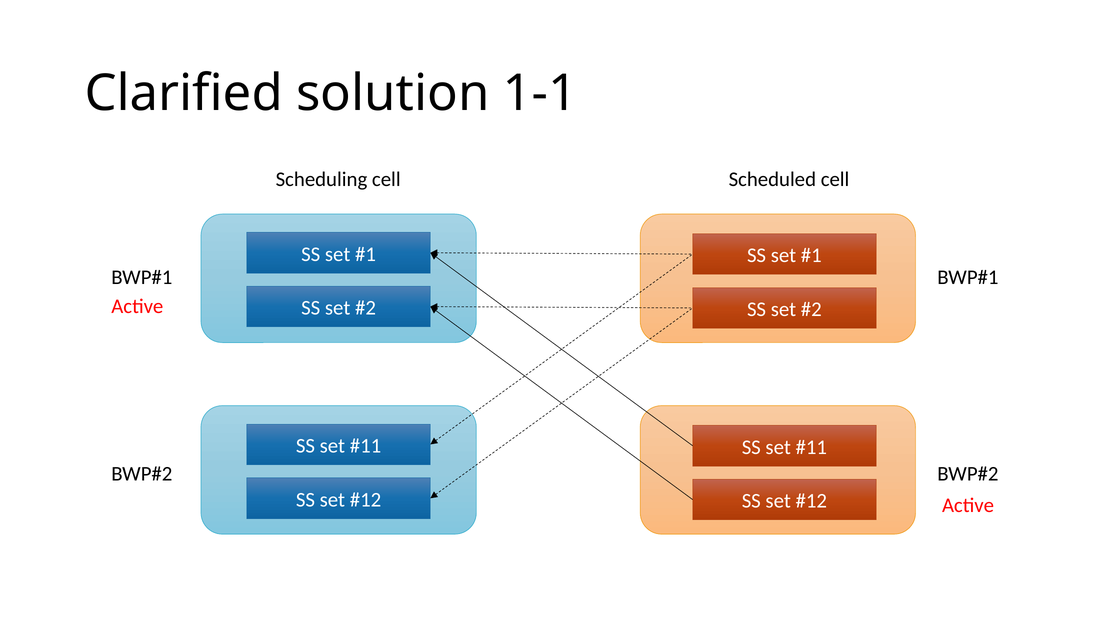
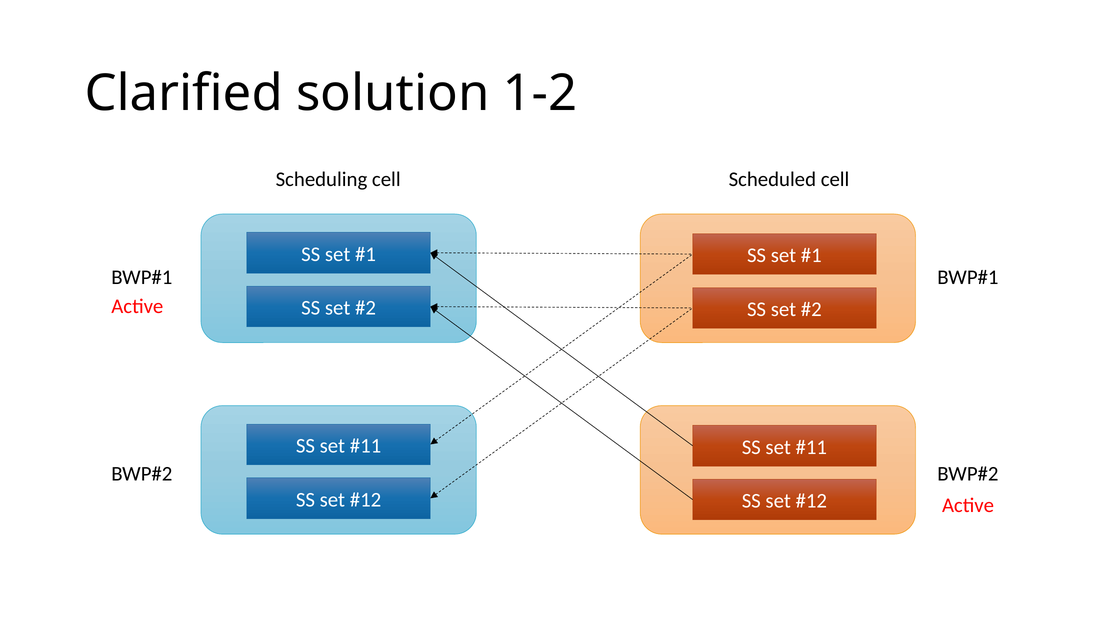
1-1: 1-1 -> 1-2
